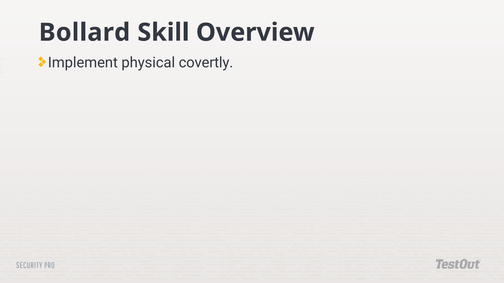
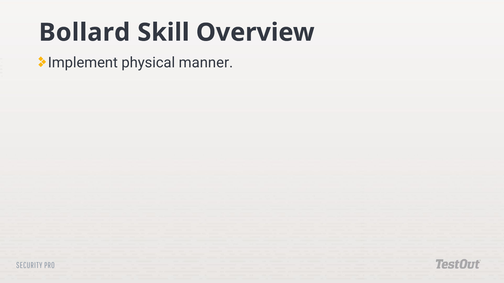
covertly: covertly -> manner
